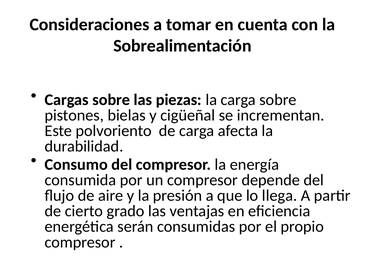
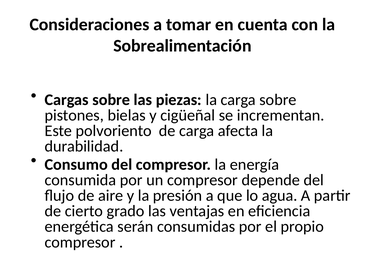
llega: llega -> agua
